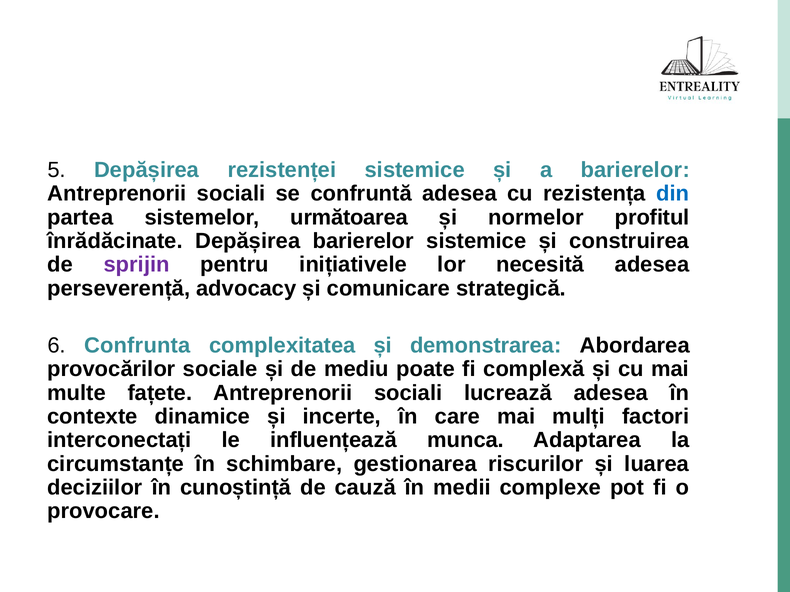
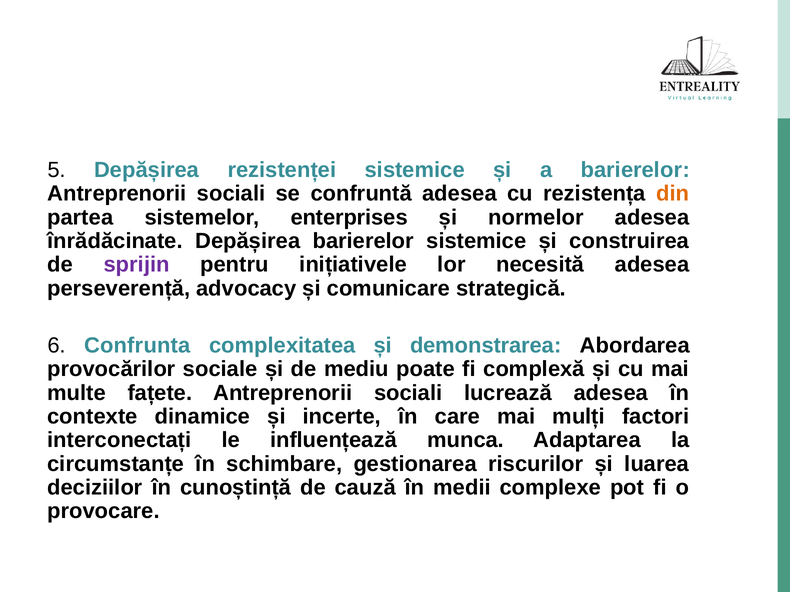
din colour: blue -> orange
următoarea: următoarea -> enterprises
normelor profitul: profitul -> adesea
